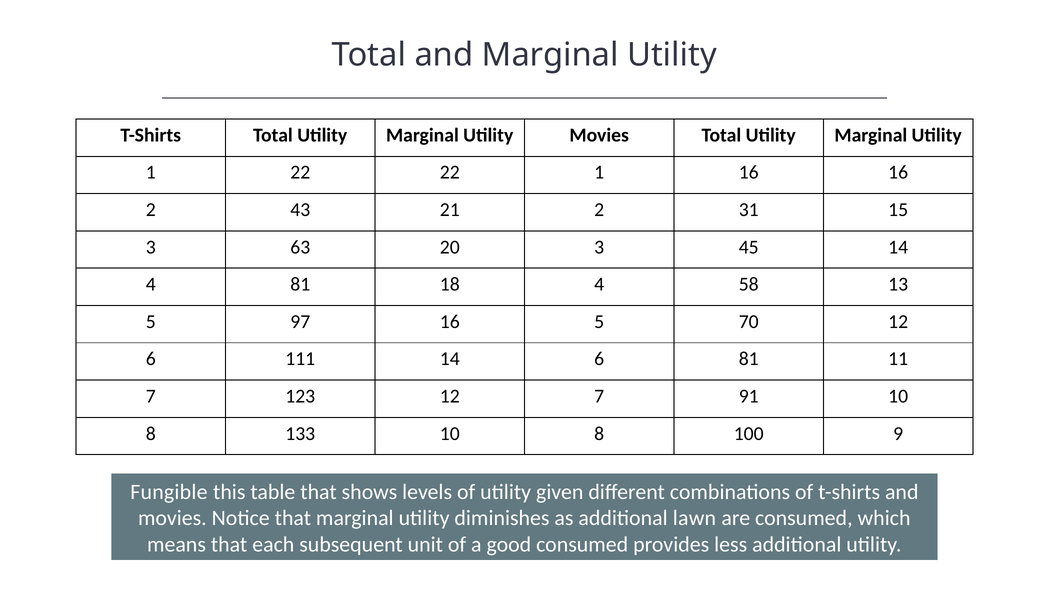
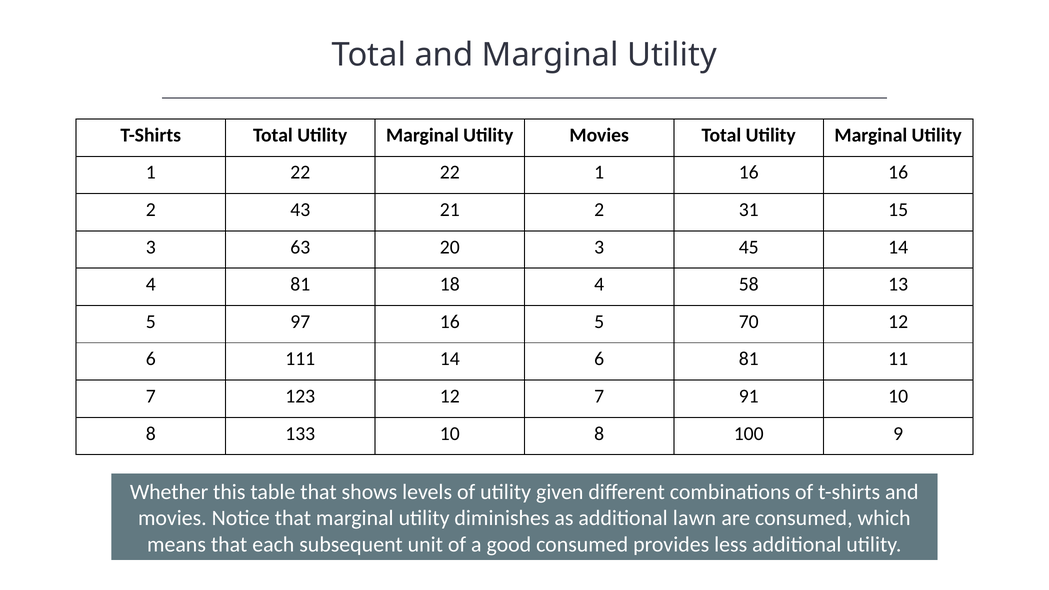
Fungible: Fungible -> Whether
